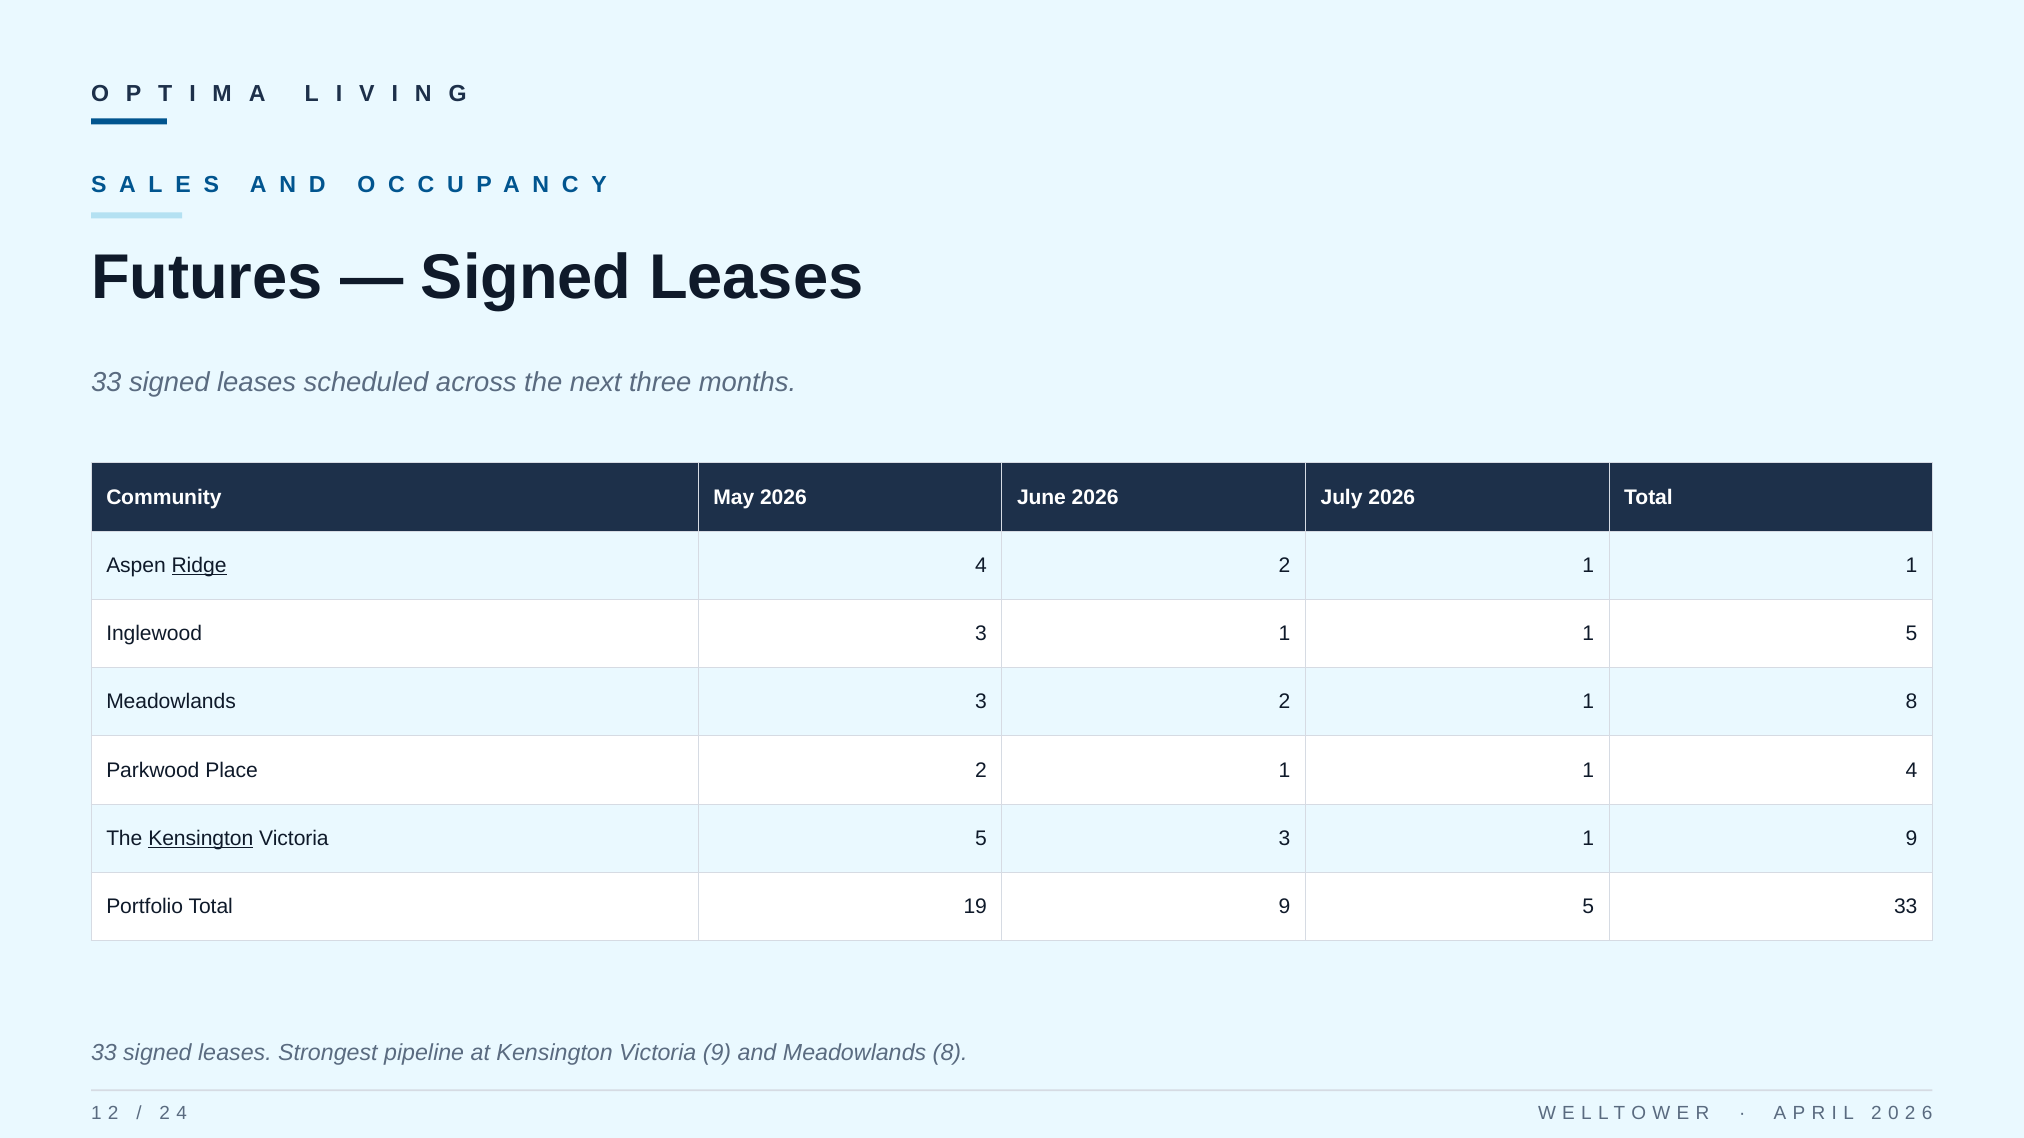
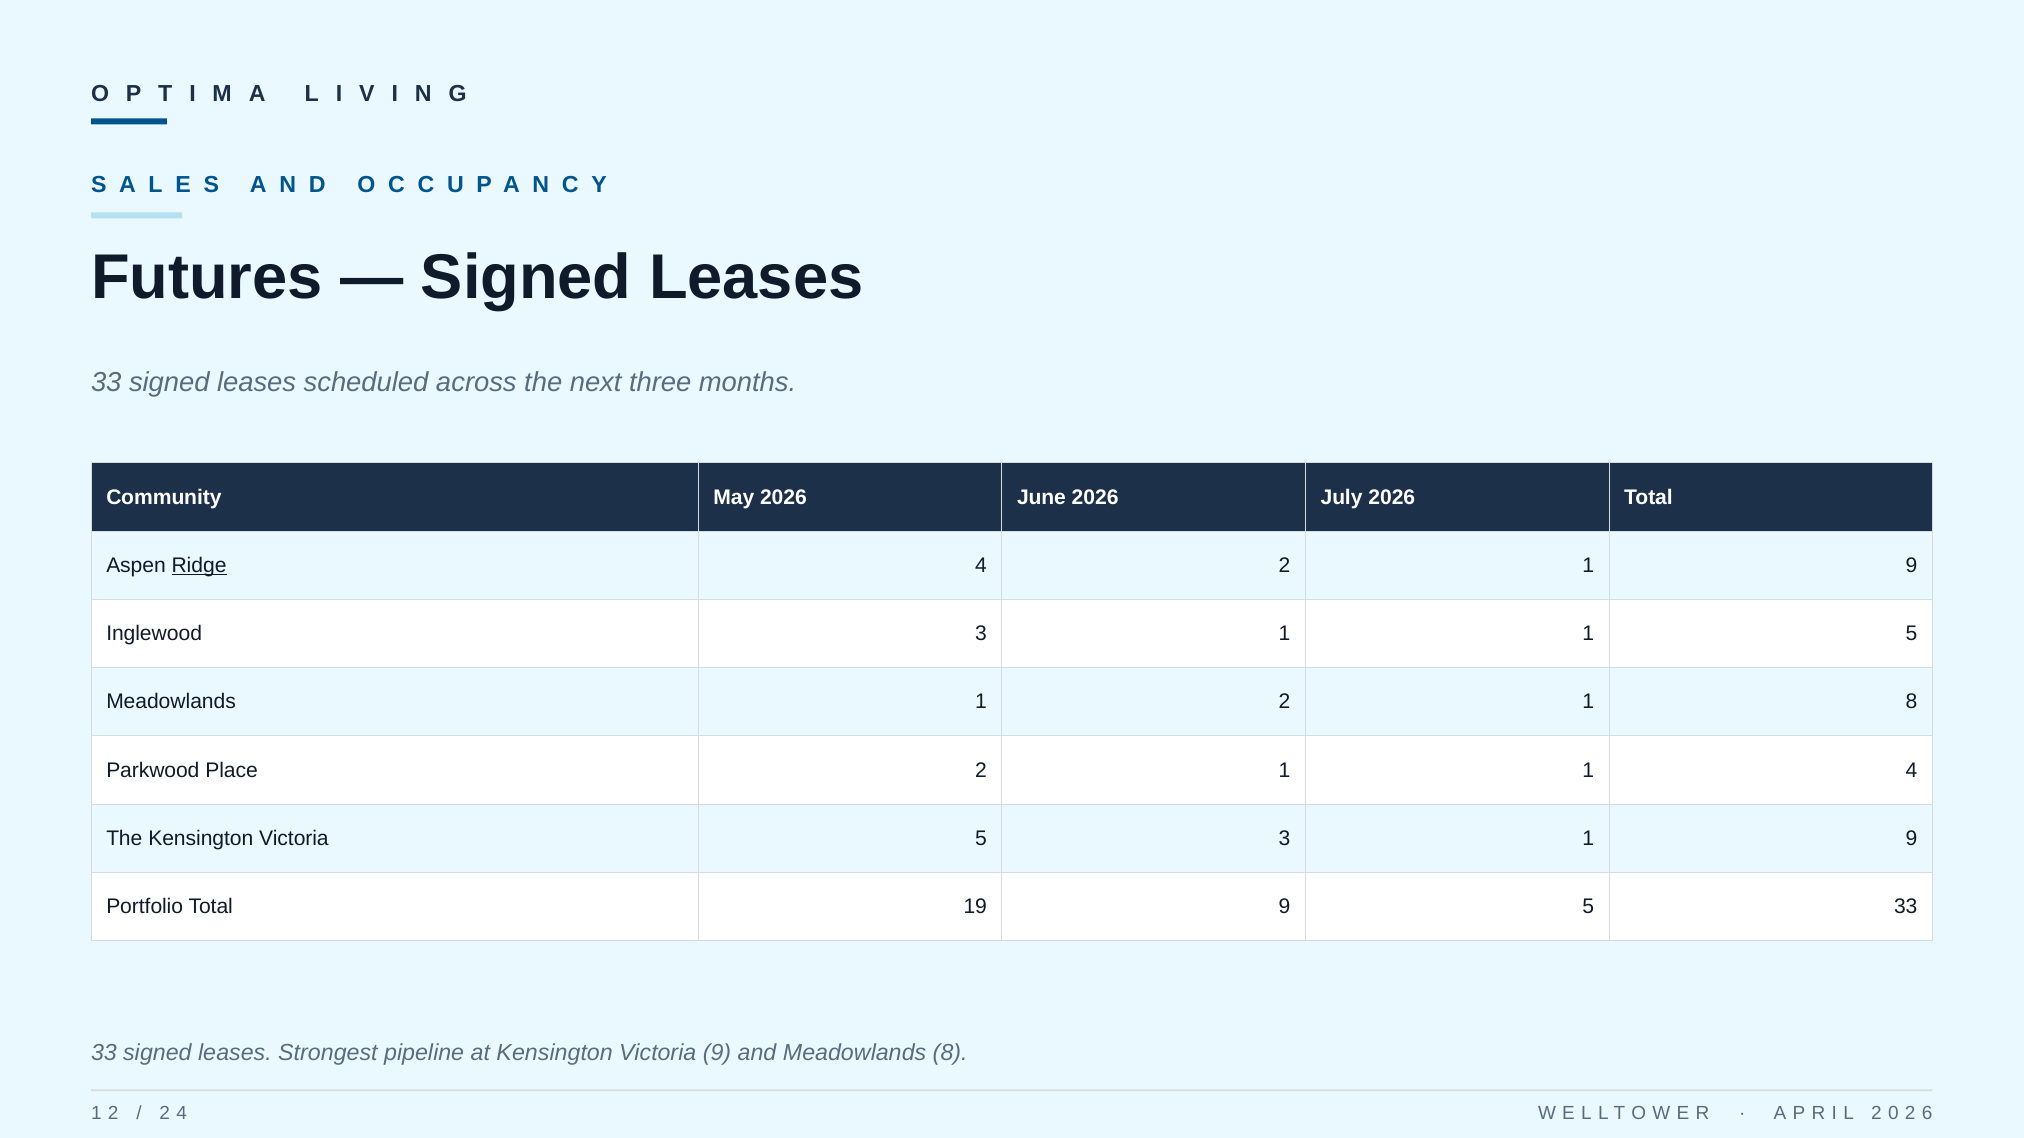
4 2 1 1: 1 -> 9
Meadowlands 3: 3 -> 1
Kensington at (201, 839) underline: present -> none
